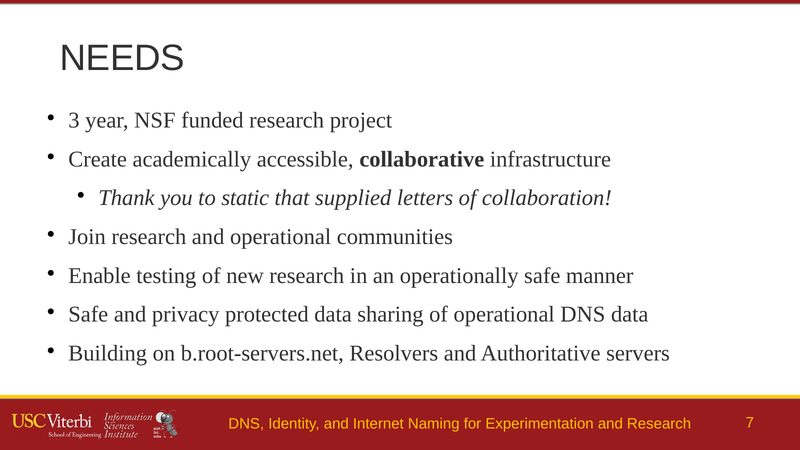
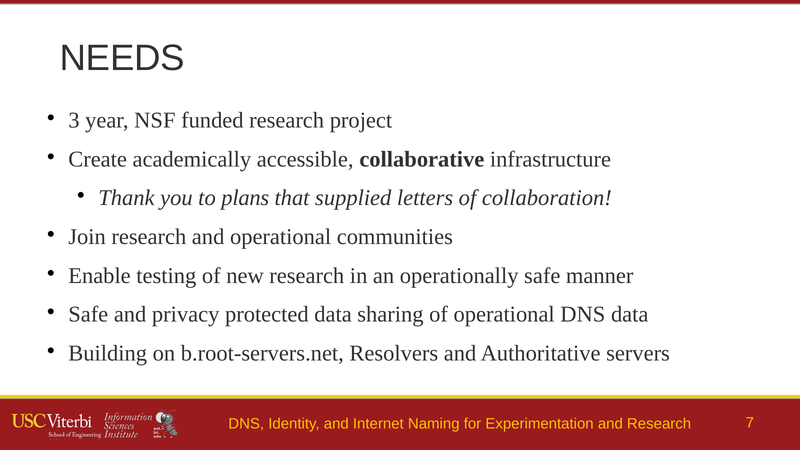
static: static -> plans
